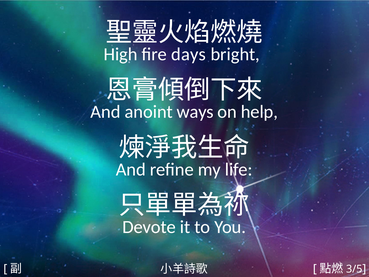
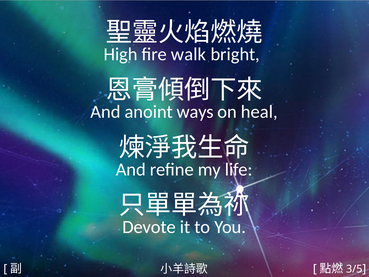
days: days -> walk
help: help -> heal
